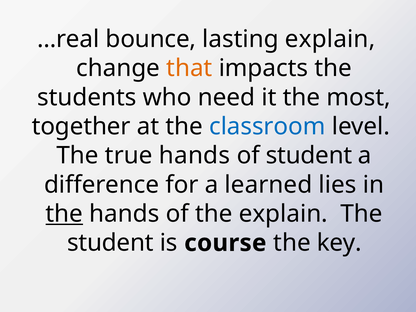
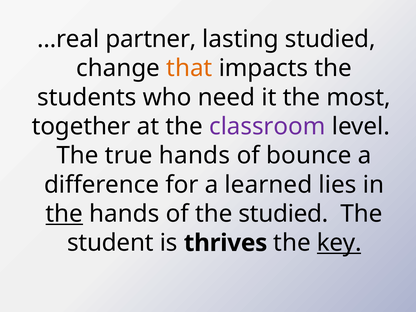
bounce: bounce -> partner
lasting explain: explain -> studied
classroom colour: blue -> purple
of student: student -> bounce
the explain: explain -> studied
course: course -> thrives
key underline: none -> present
